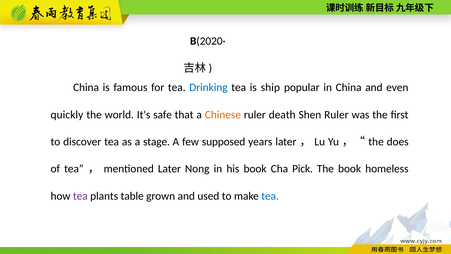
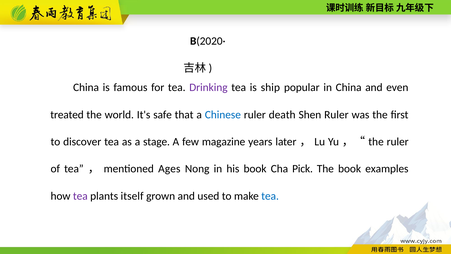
Drinking colour: blue -> purple
quickly: quickly -> treated
Chinese colour: orange -> blue
supposed: supposed -> magazine
the does: does -> ruler
Later at (169, 169): Later -> Ages
homeless: homeless -> examples
table: table -> itself
